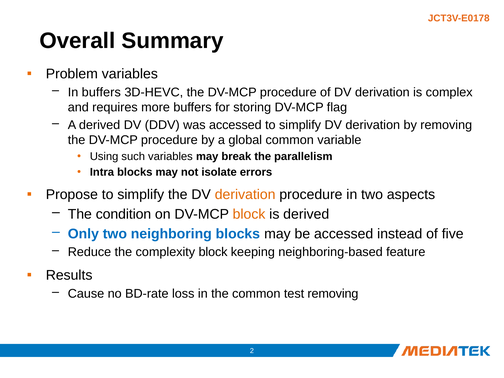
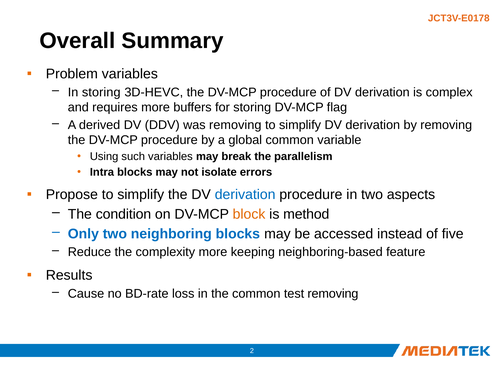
In buffers: buffers -> storing
was accessed: accessed -> removing
derivation at (245, 195) colour: orange -> blue
is derived: derived -> method
complexity block: block -> more
